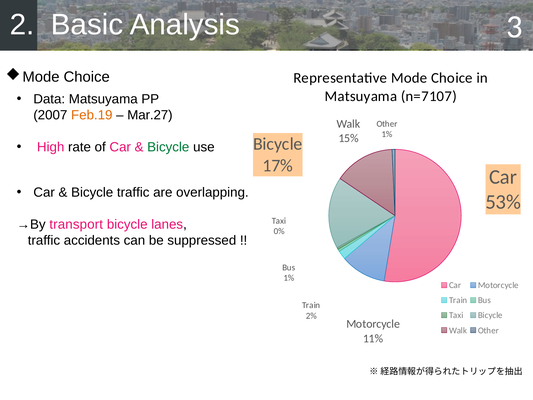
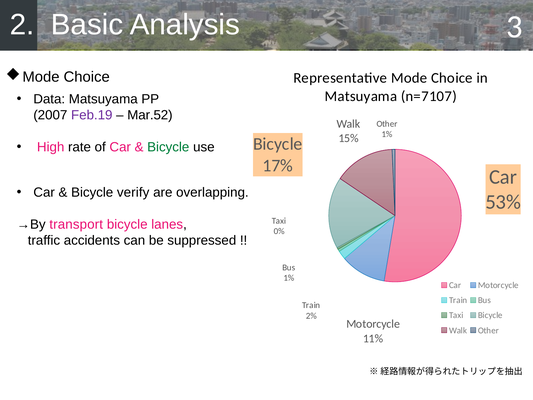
Feb.19 colour: orange -> purple
Mar.27: Mar.27 -> Mar.52
Bicycle traffic: traffic -> verify
